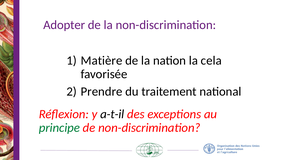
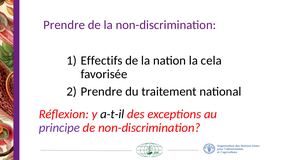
Adopter at (64, 25): Adopter -> Prendre
Matière: Matière -> Effectifs
principe colour: green -> purple
